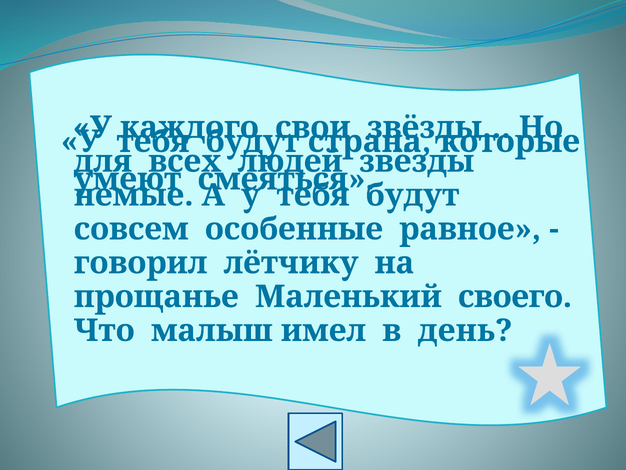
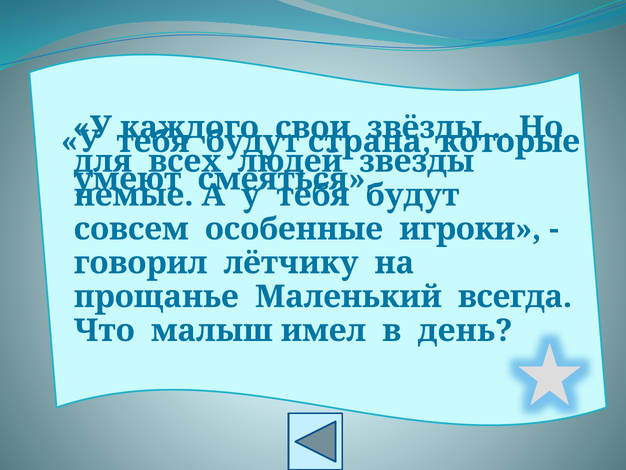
равное: равное -> игроки
своего: своего -> всегда
